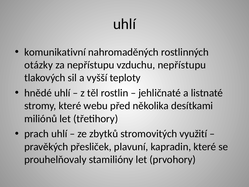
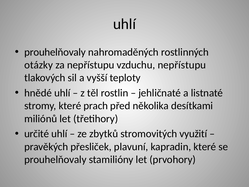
komunikativní at (55, 52): komunikativní -> prouhelňovaly
webu: webu -> prach
prach: prach -> určité
